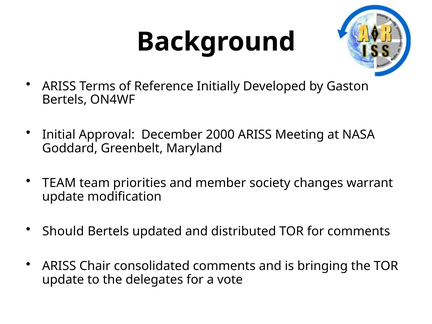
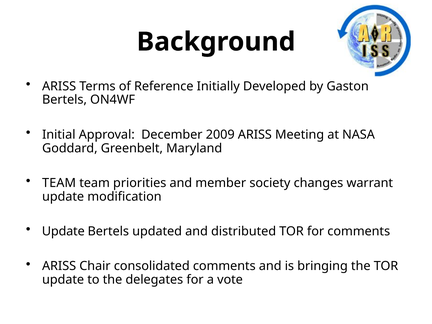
2000: 2000 -> 2009
Should at (63, 231): Should -> Update
